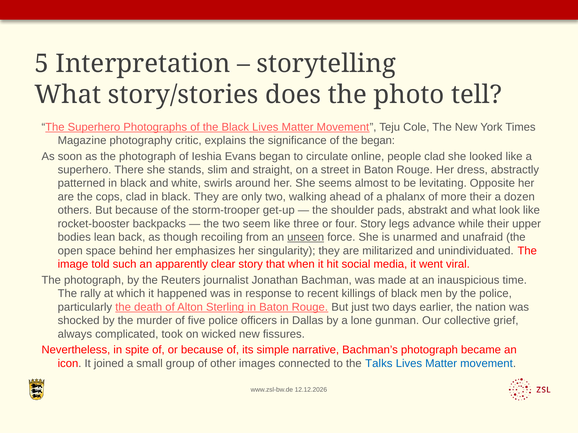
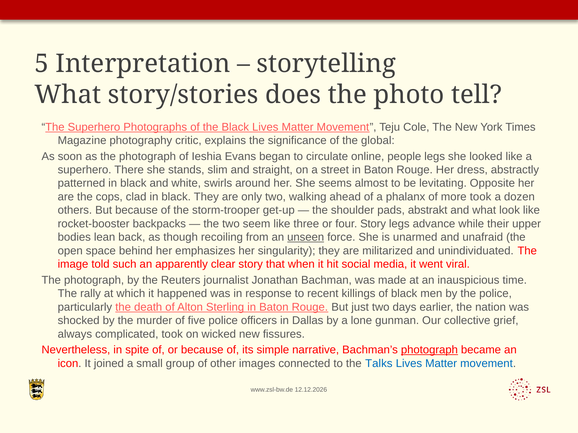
the began: began -> global
people clad: clad -> legs
more their: their -> took
photograph at (429, 350) underline: none -> present
